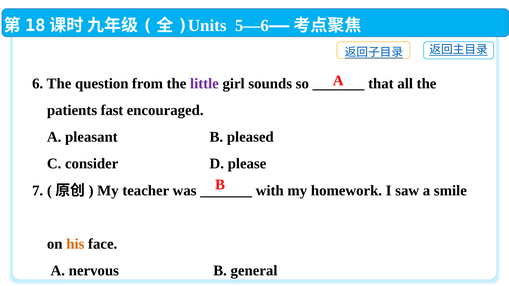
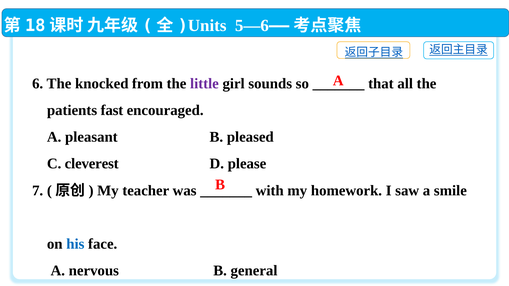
question: question -> knocked
consider: consider -> cleverest
his colour: orange -> blue
